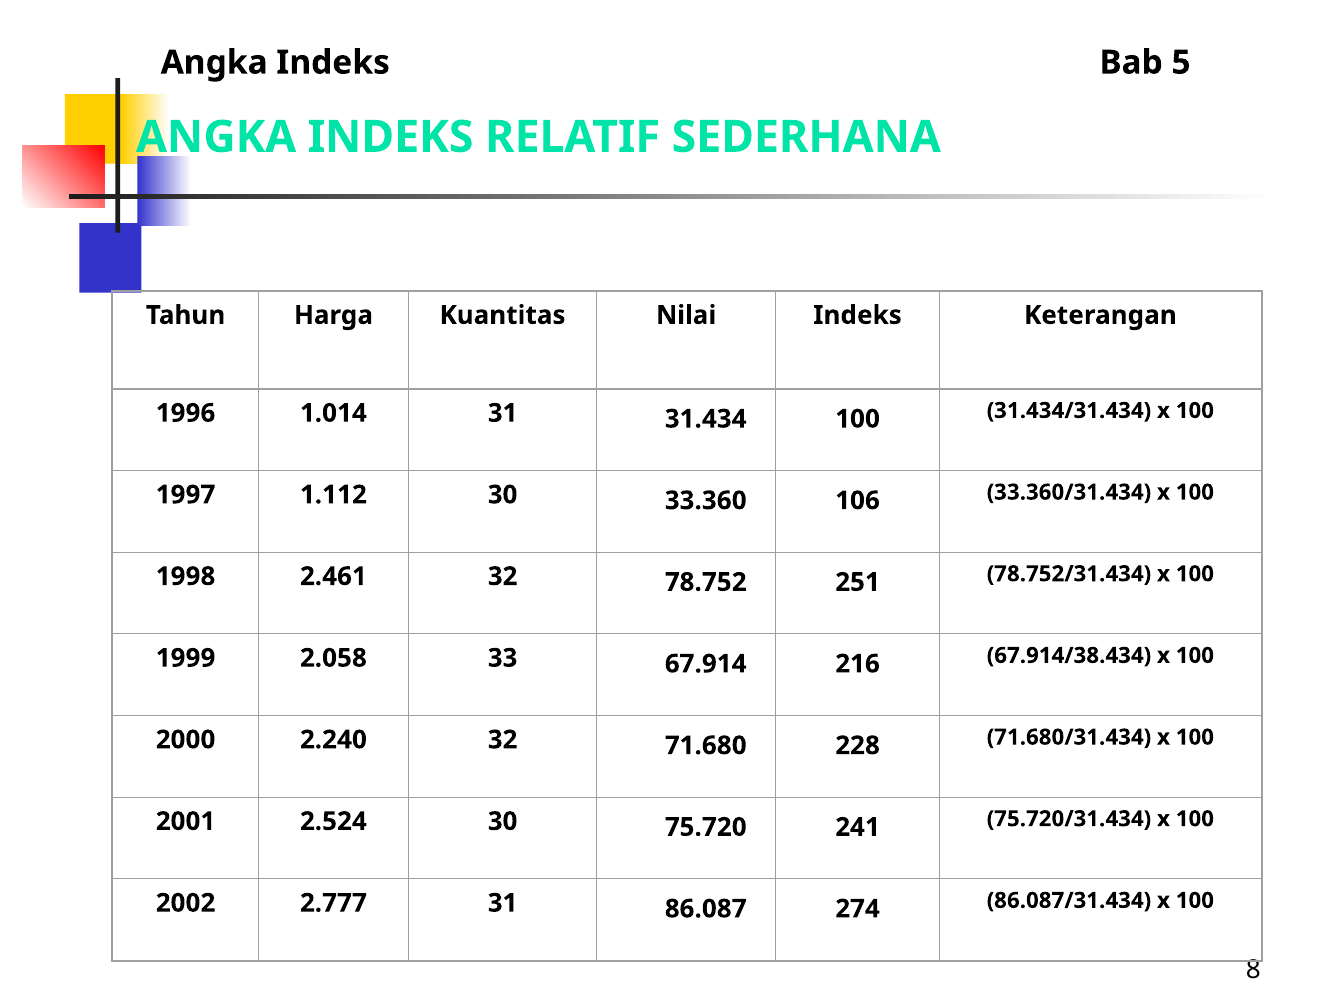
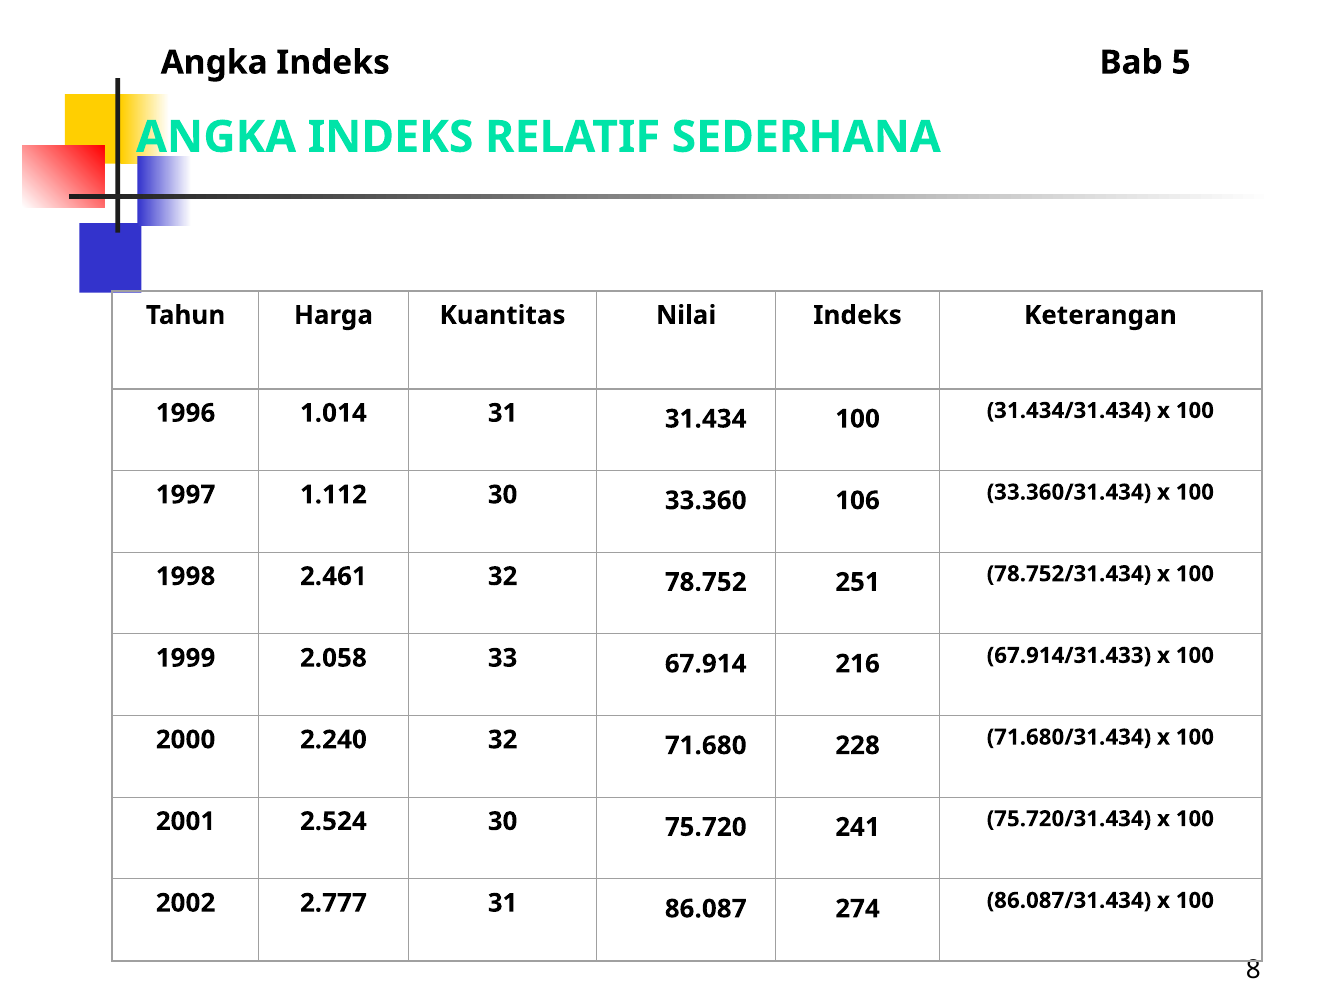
67.914/38.434: 67.914/38.434 -> 67.914/31.433
